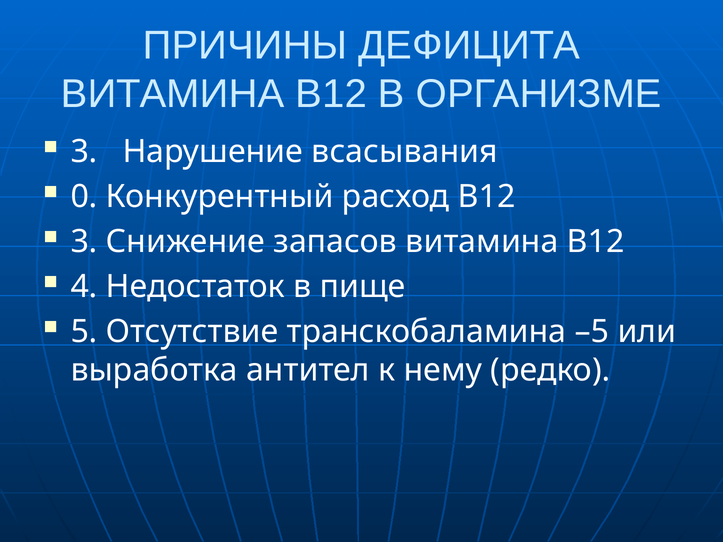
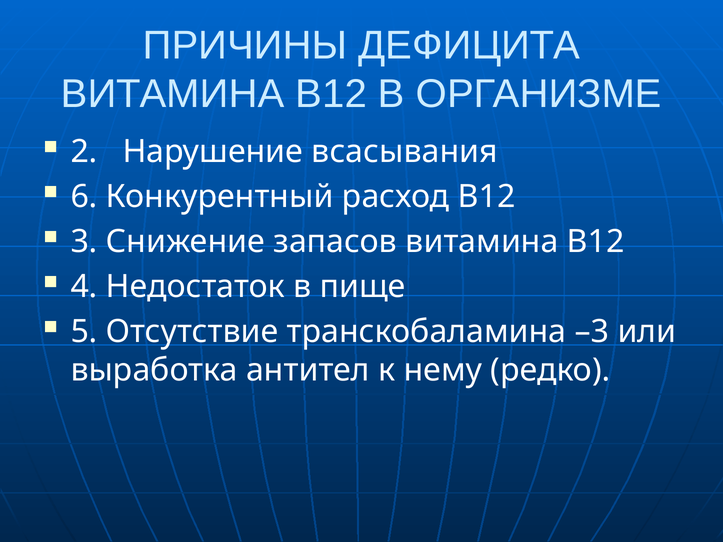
3 at (84, 152): 3 -> 2
0: 0 -> 6
–5: –5 -> –3
